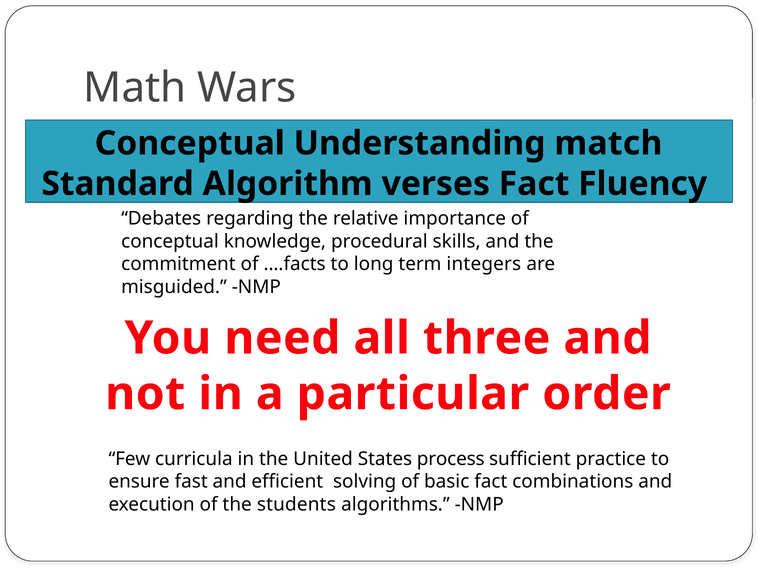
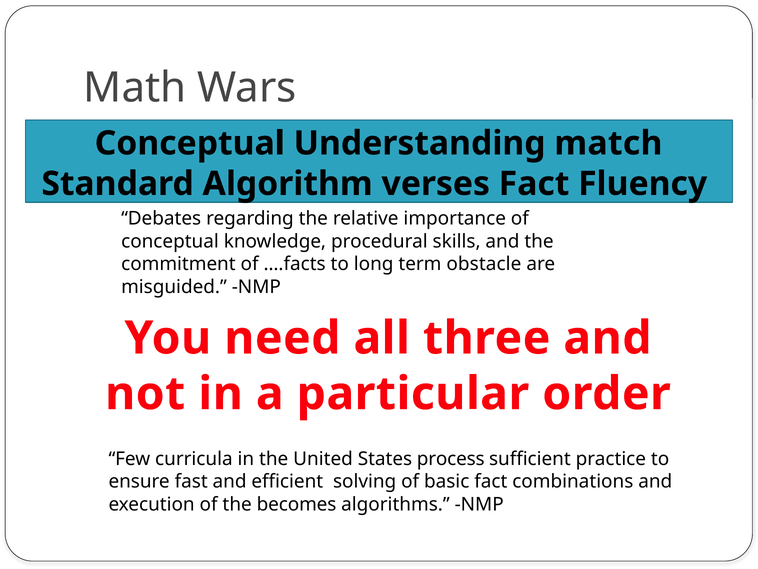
integers: integers -> obstacle
students: students -> becomes
